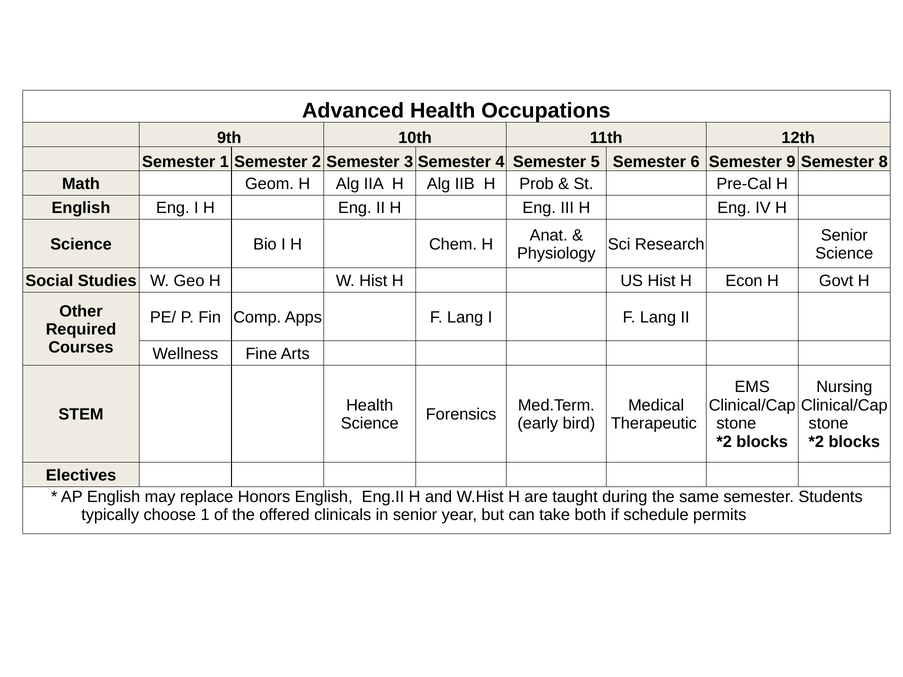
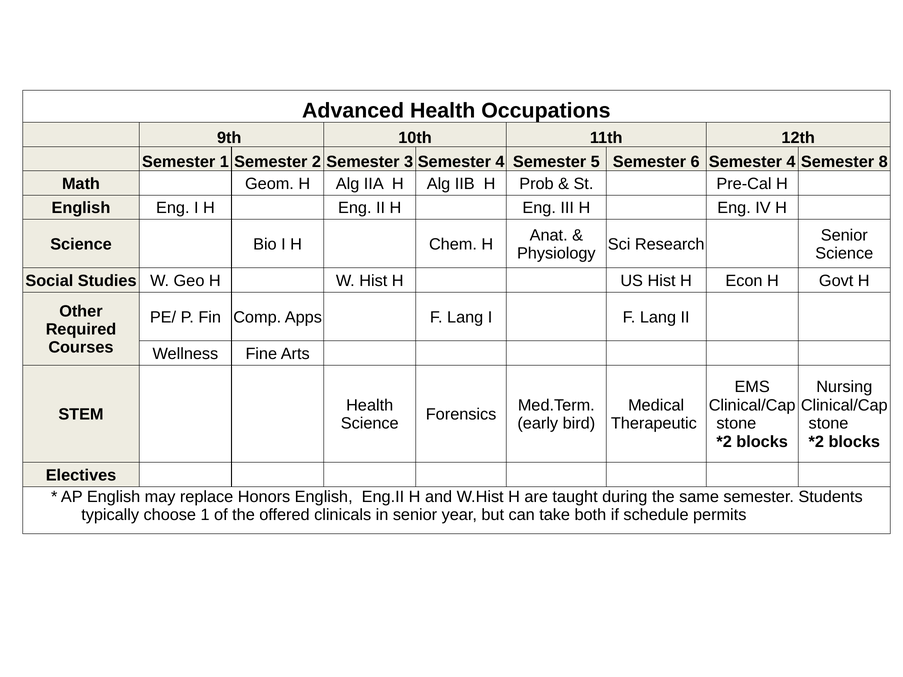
6 Semester 9: 9 -> 4
